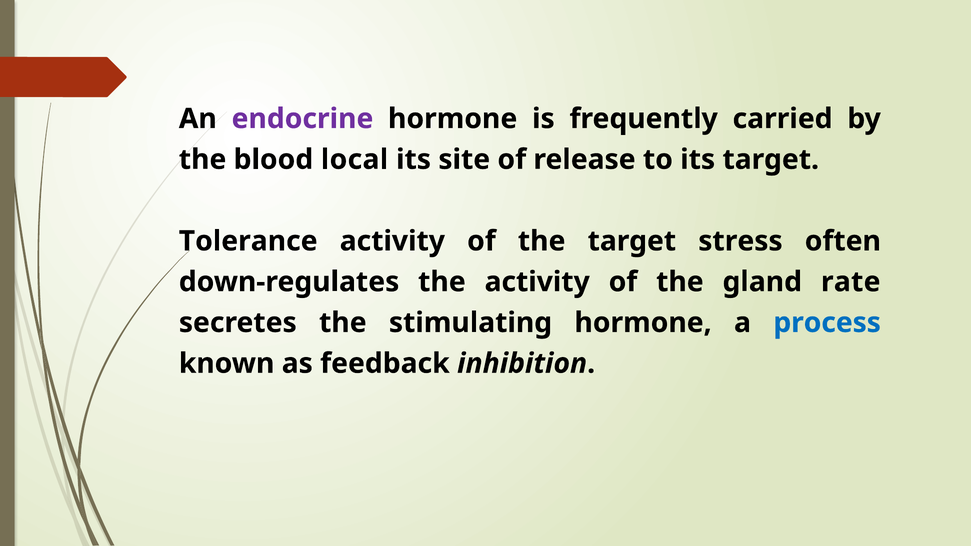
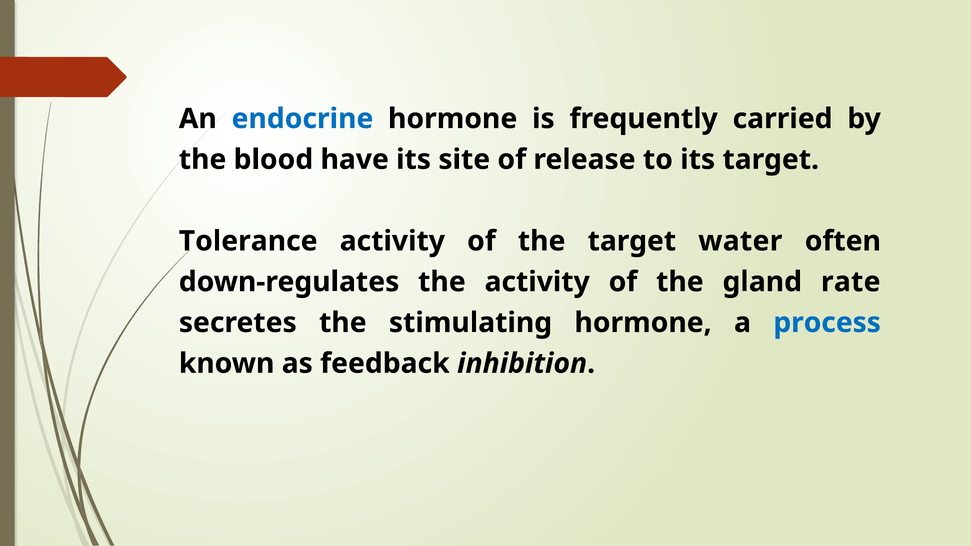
endocrine colour: purple -> blue
local: local -> have
stress: stress -> water
